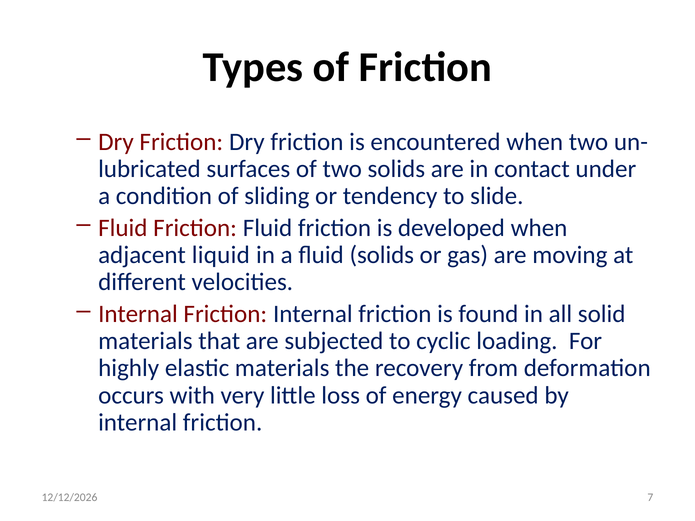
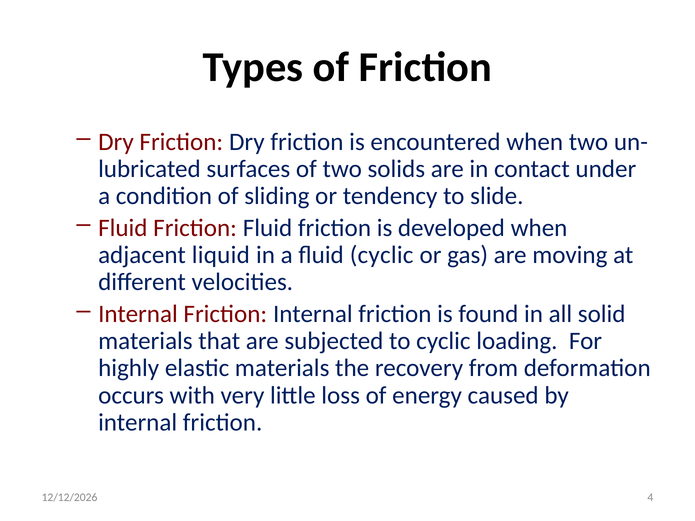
fluid solids: solids -> cyclic
7: 7 -> 4
